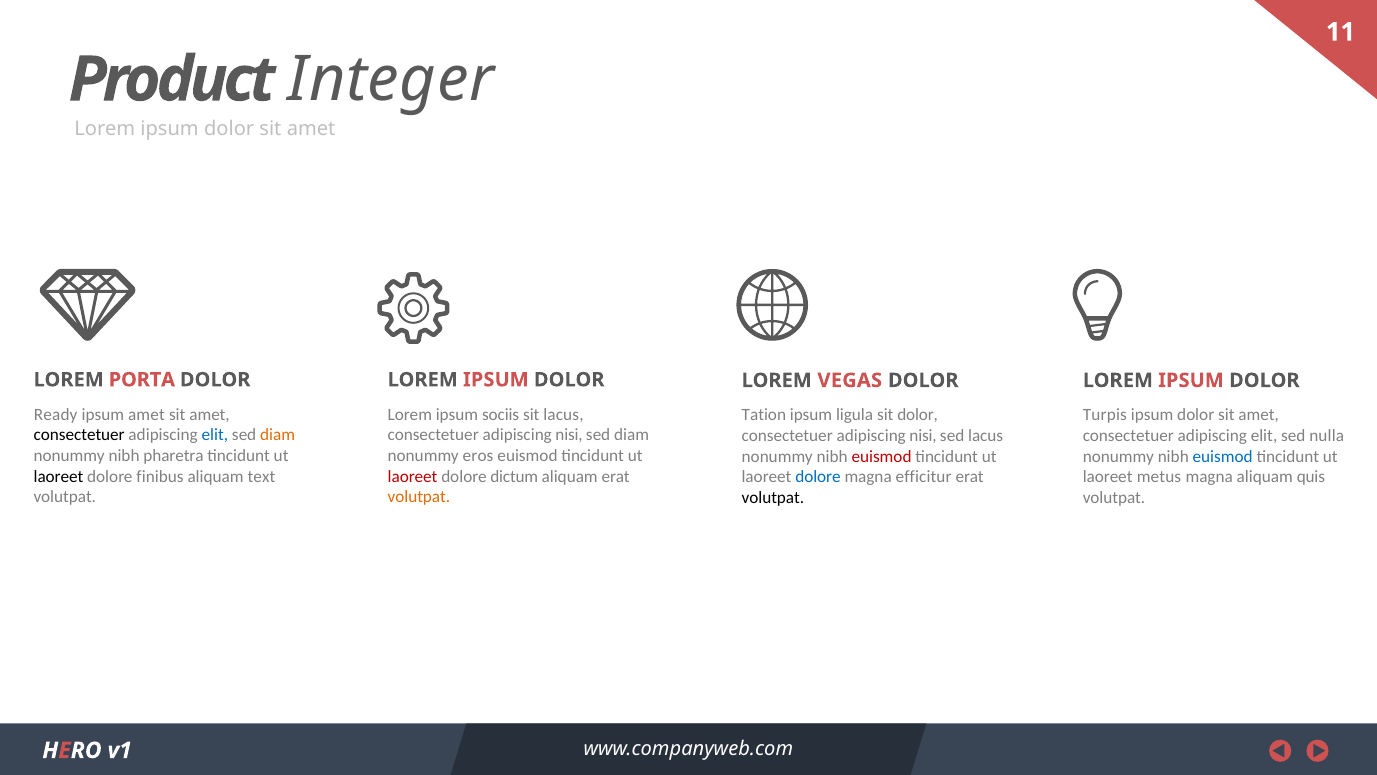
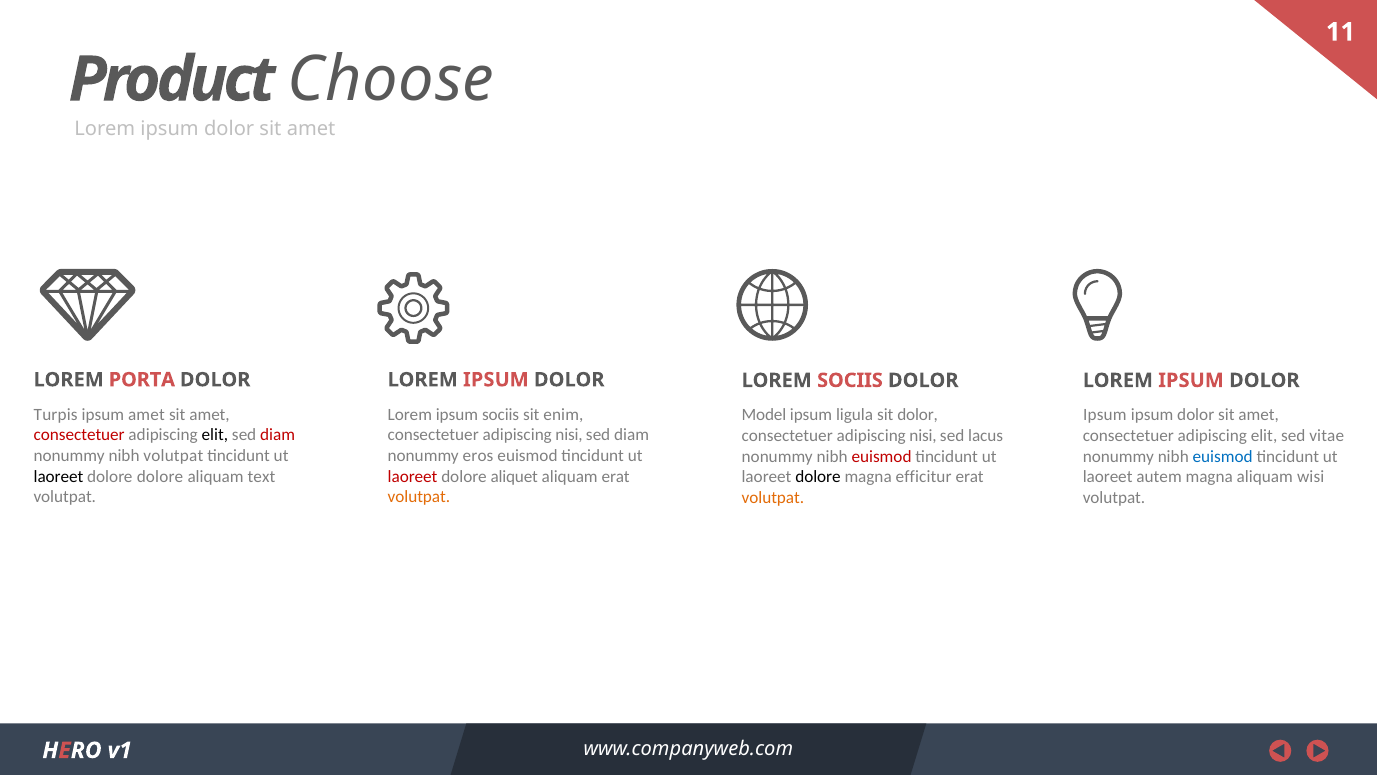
Integer: Integer -> Choose
LOREM VEGAS: VEGAS -> SOCIIS
Ready: Ready -> Turpis
sit lacus: lacus -> enim
Tation: Tation -> Model
Turpis at (1105, 415): Turpis -> Ipsum
consectetuer at (79, 435) colour: black -> red
elit at (215, 435) colour: blue -> black
diam at (278, 435) colour: orange -> red
nulla: nulla -> vitae
nibh pharetra: pharetra -> volutpat
dolore finibus: finibus -> dolore
dictum: dictum -> aliquet
dolore at (818, 477) colour: blue -> black
metus: metus -> autem
quis: quis -> wisi
volutpat at (773, 498) colour: black -> orange
